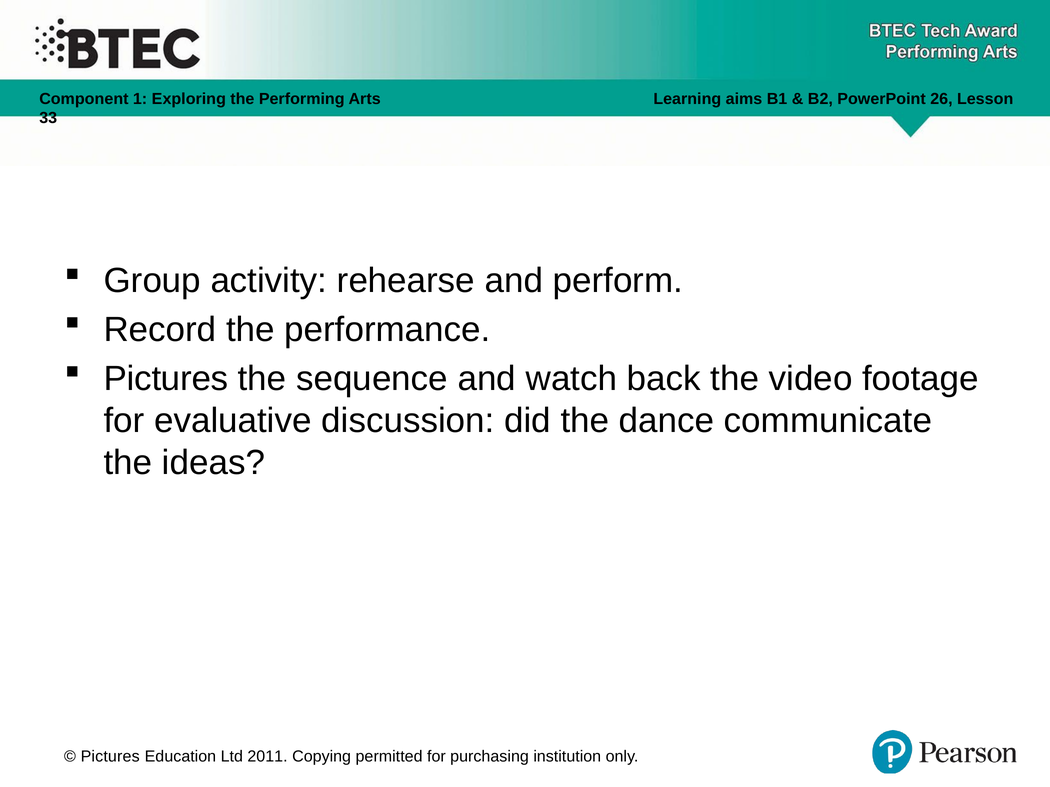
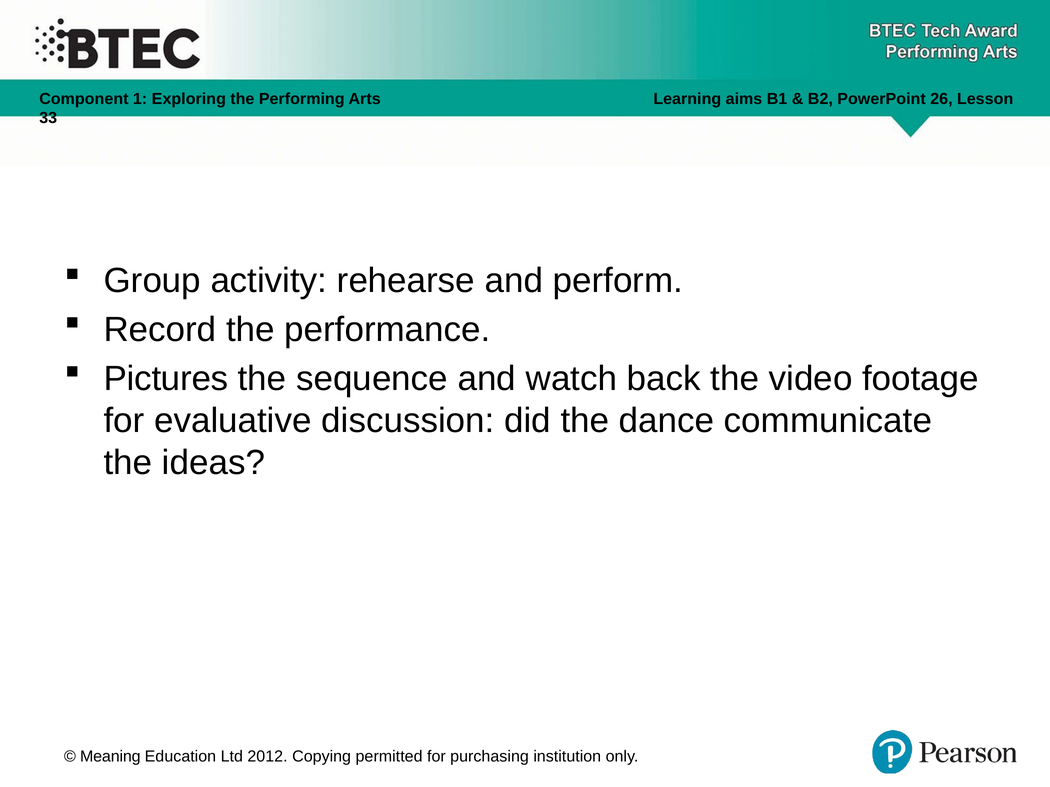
Pictures at (110, 757): Pictures -> Meaning
2011: 2011 -> 2012
